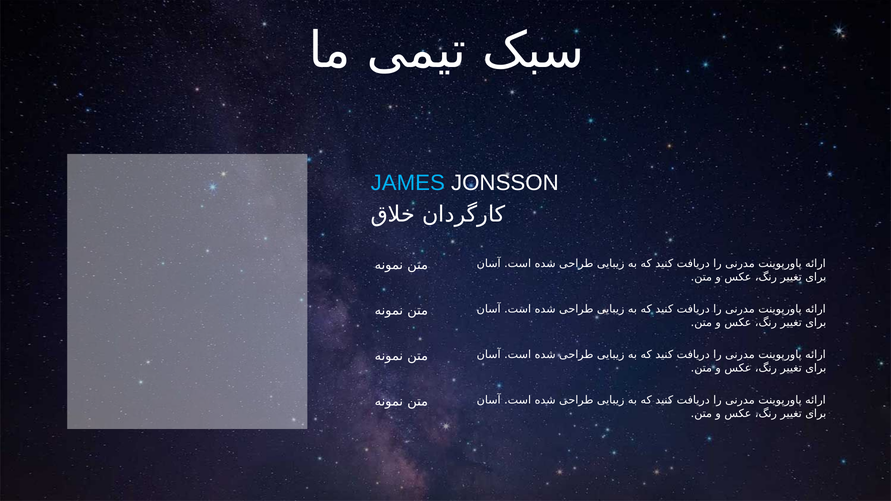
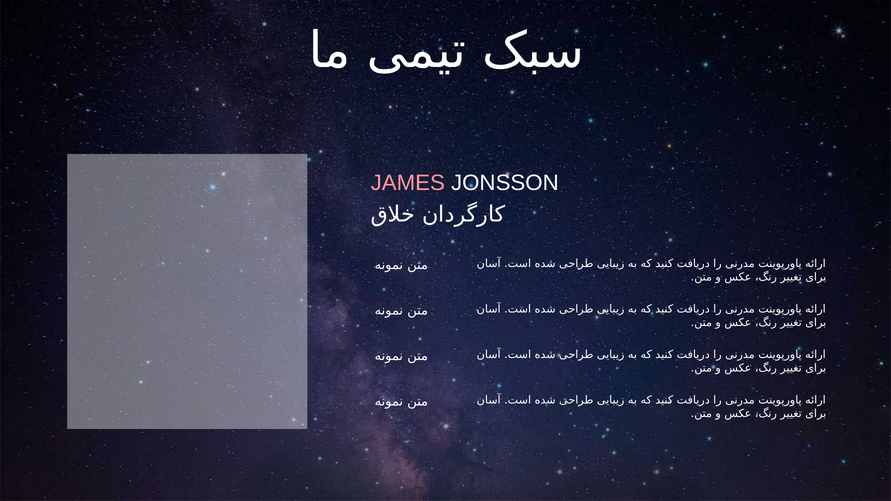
JAMES colour: light blue -> pink
